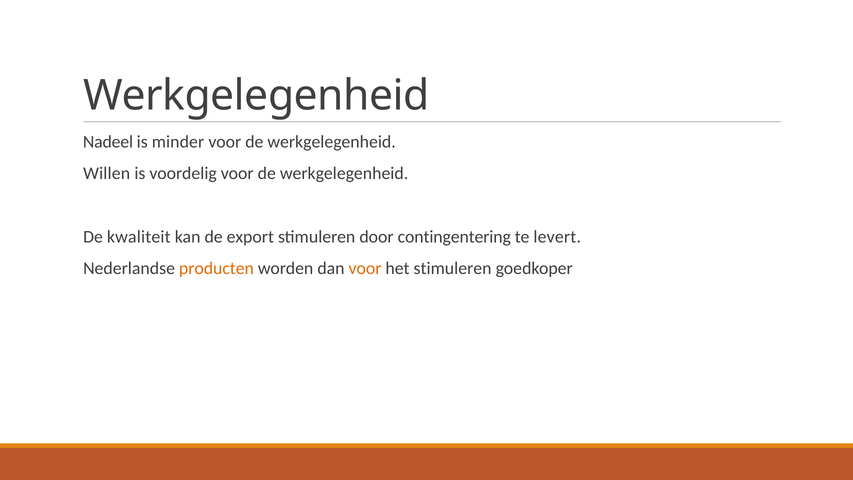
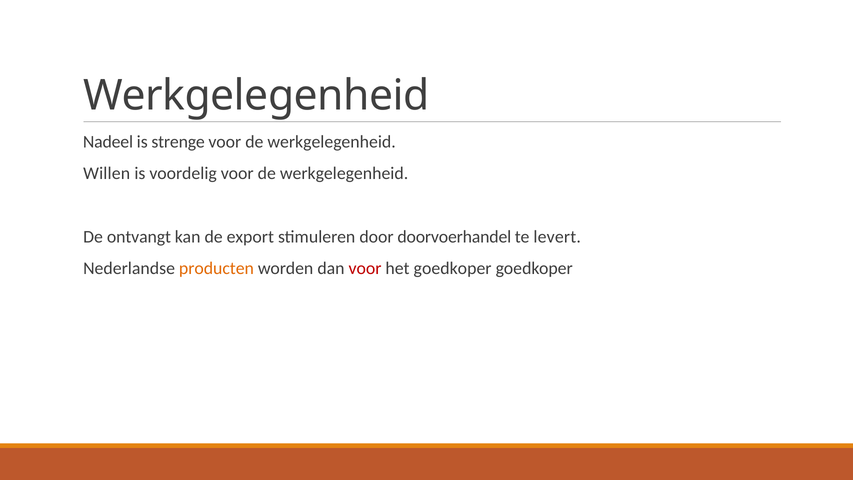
minder: minder -> strenge
kwaliteit: kwaliteit -> ontvangt
contingentering: contingentering -> doorvoerhandel
voor at (365, 268) colour: orange -> red
het stimuleren: stimuleren -> goedkoper
